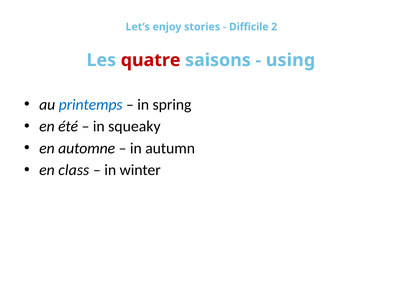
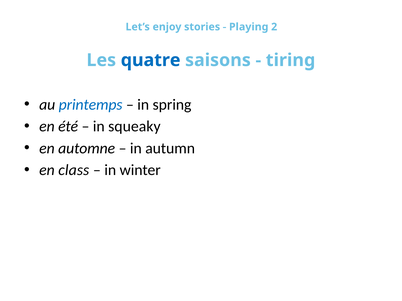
Difficile: Difficile -> Playing
quatre colour: red -> blue
using: using -> tiring
